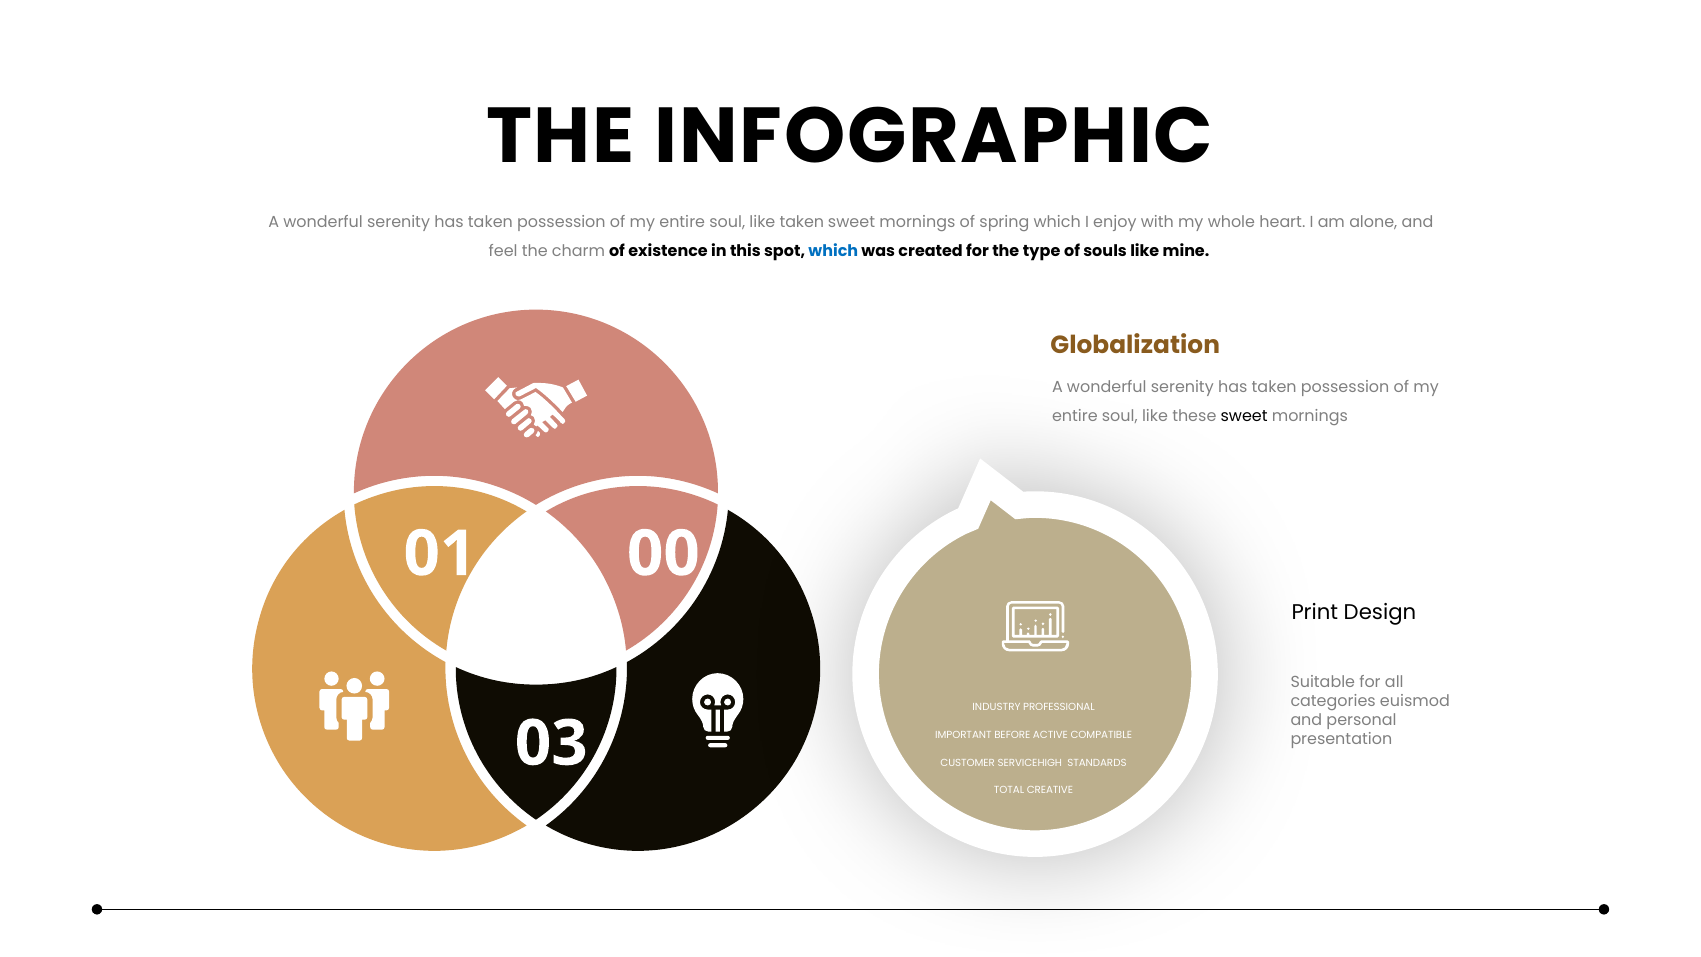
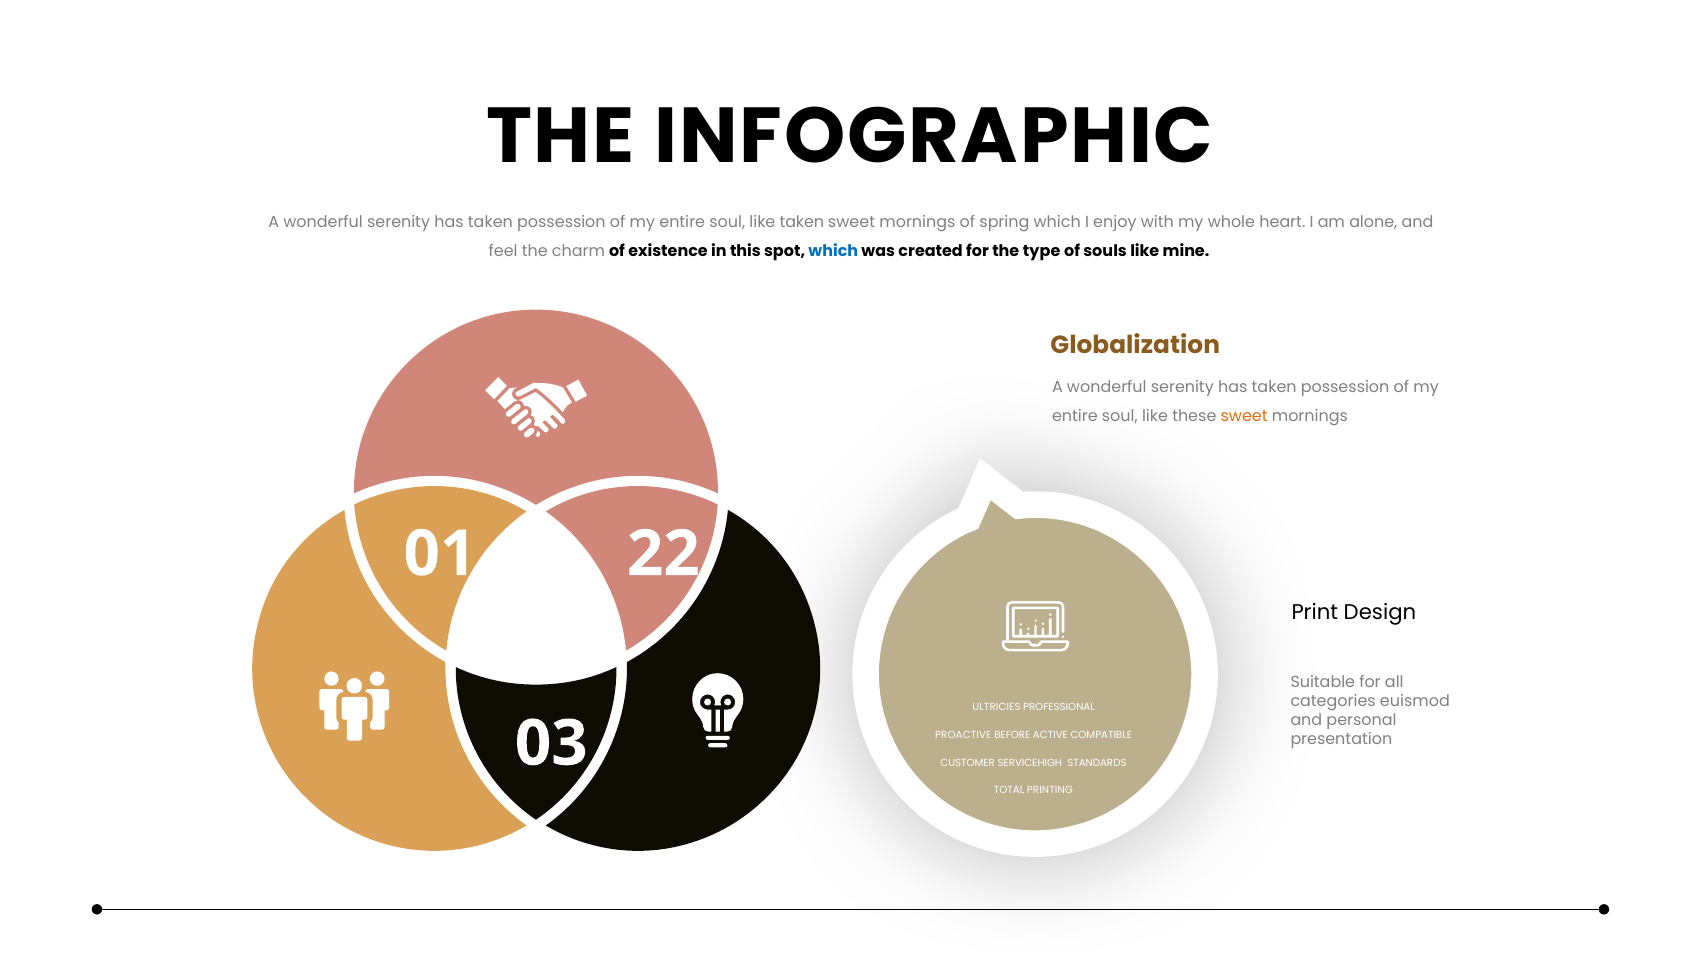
sweet at (1244, 416) colour: black -> orange
00: 00 -> 22
INDUSTRY: INDUSTRY -> ULTRICIES
IMPORTANT: IMPORTANT -> PROACTIVE
CREATIVE: CREATIVE -> PRINTING
